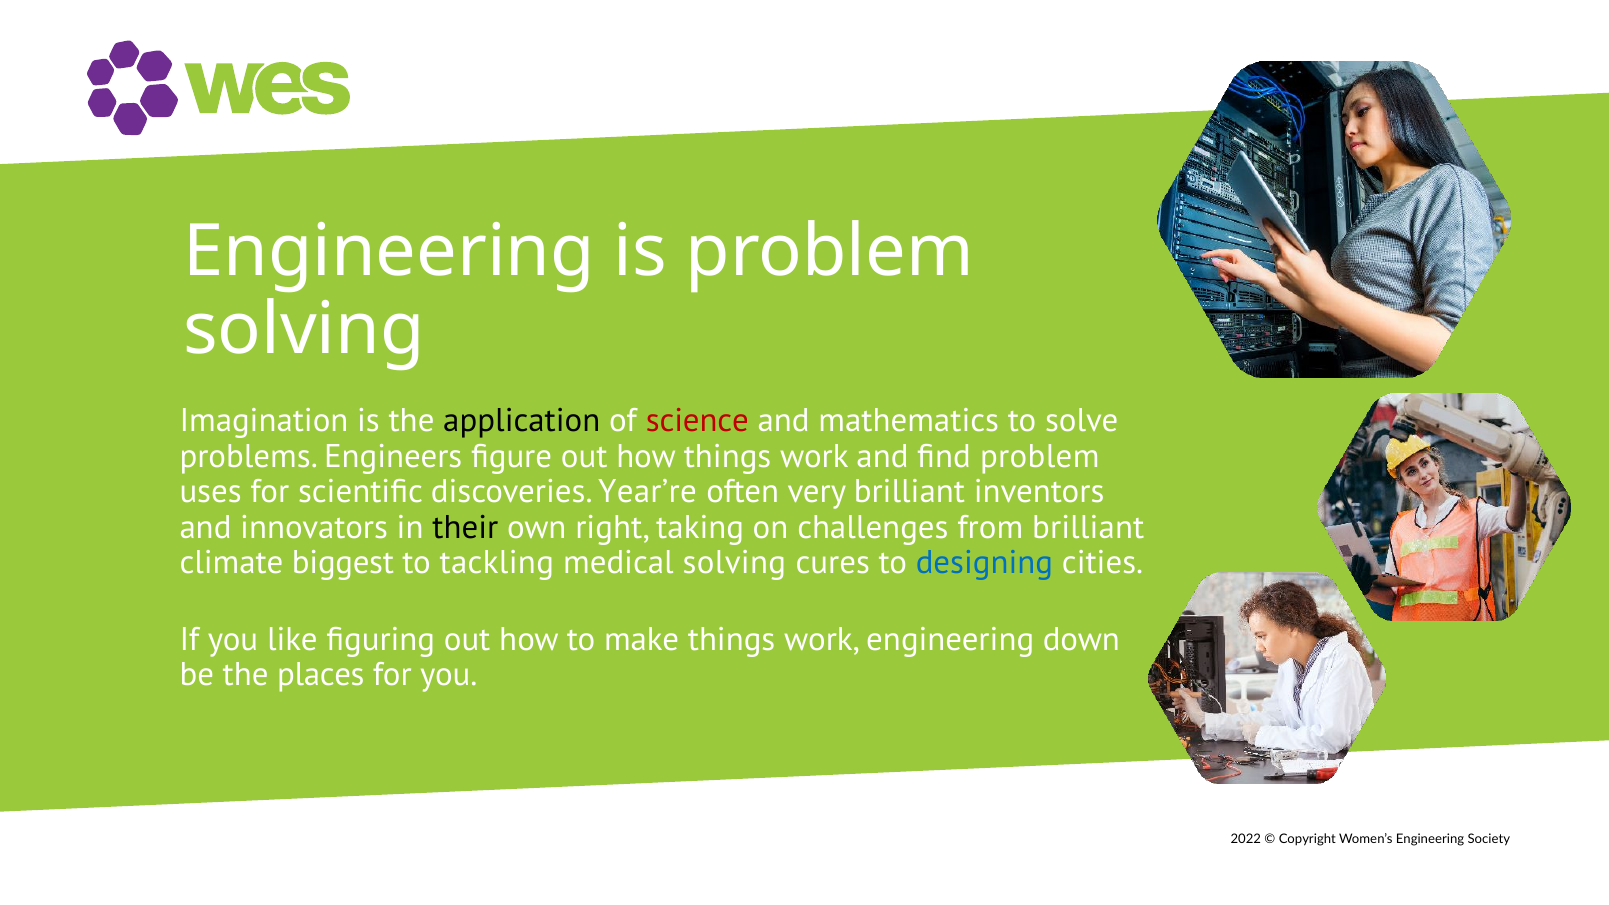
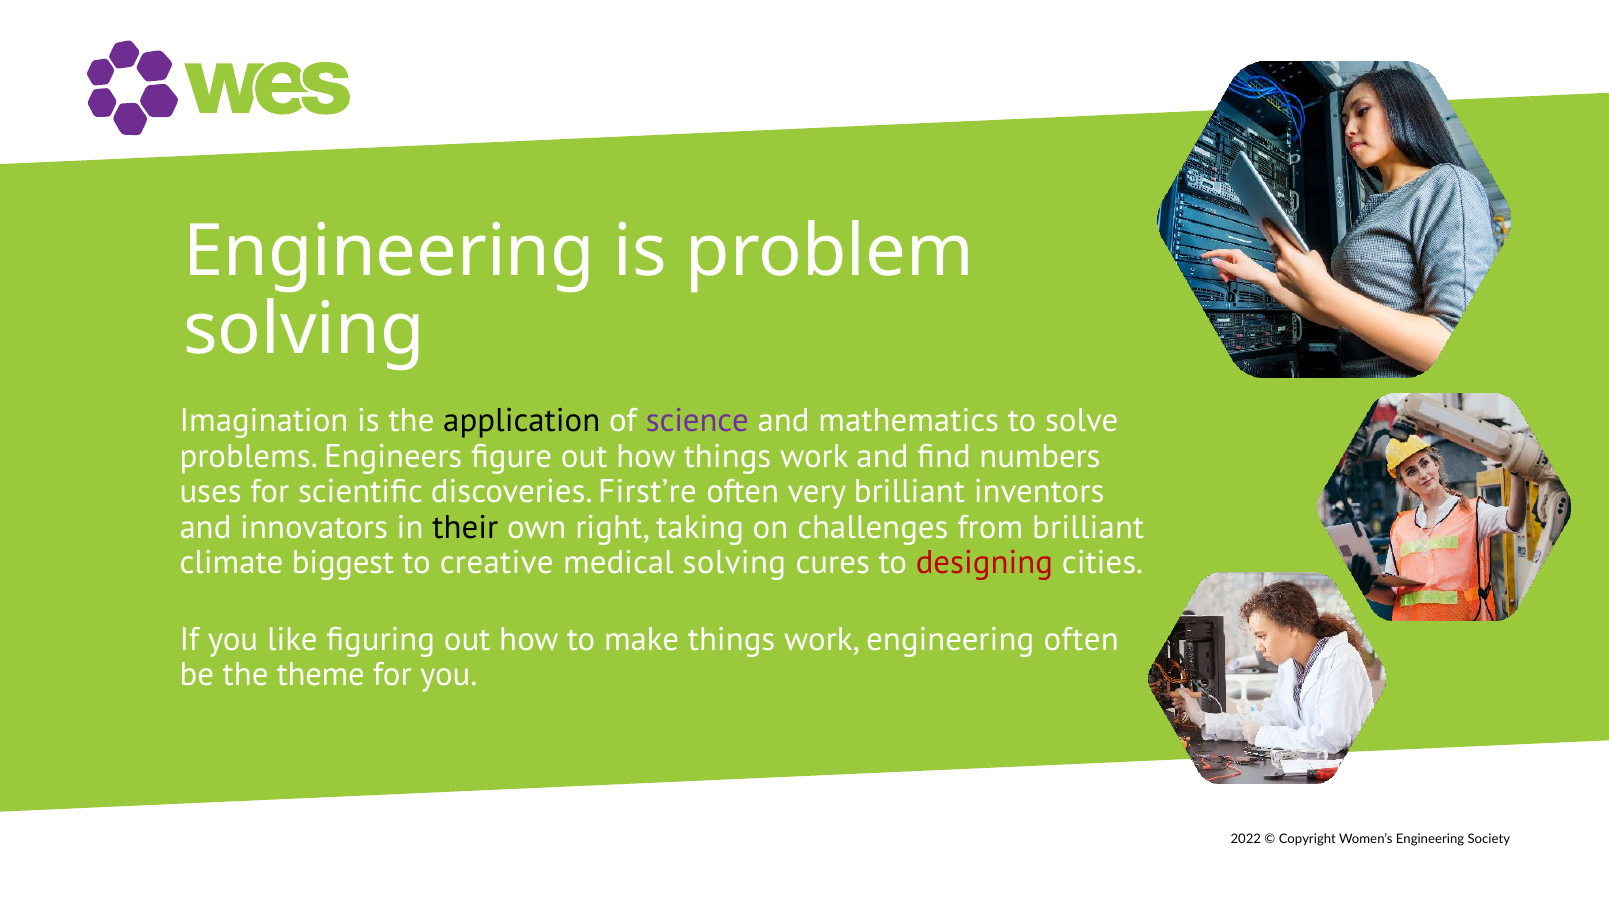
science colour: red -> purple
find problem: problem -> numbers
Year’re: Year’re -> First’re
tackling: tackling -> creative
designing colour: blue -> red
engineering down: down -> often
places: places -> theme
